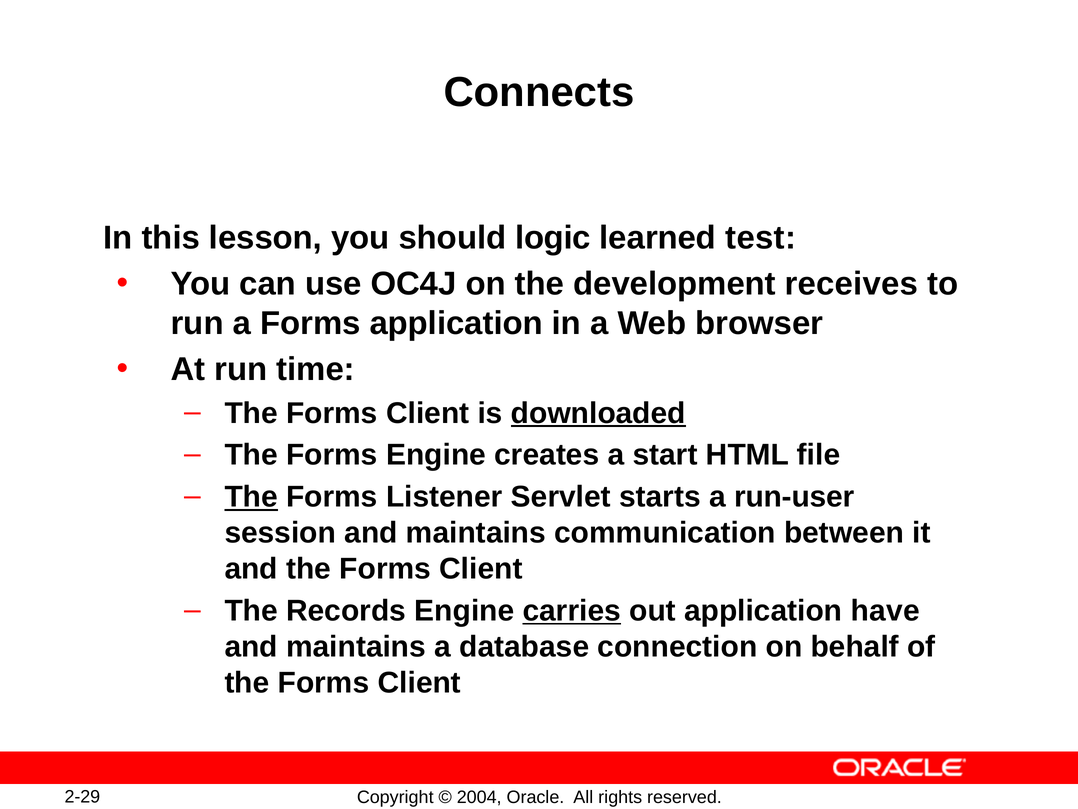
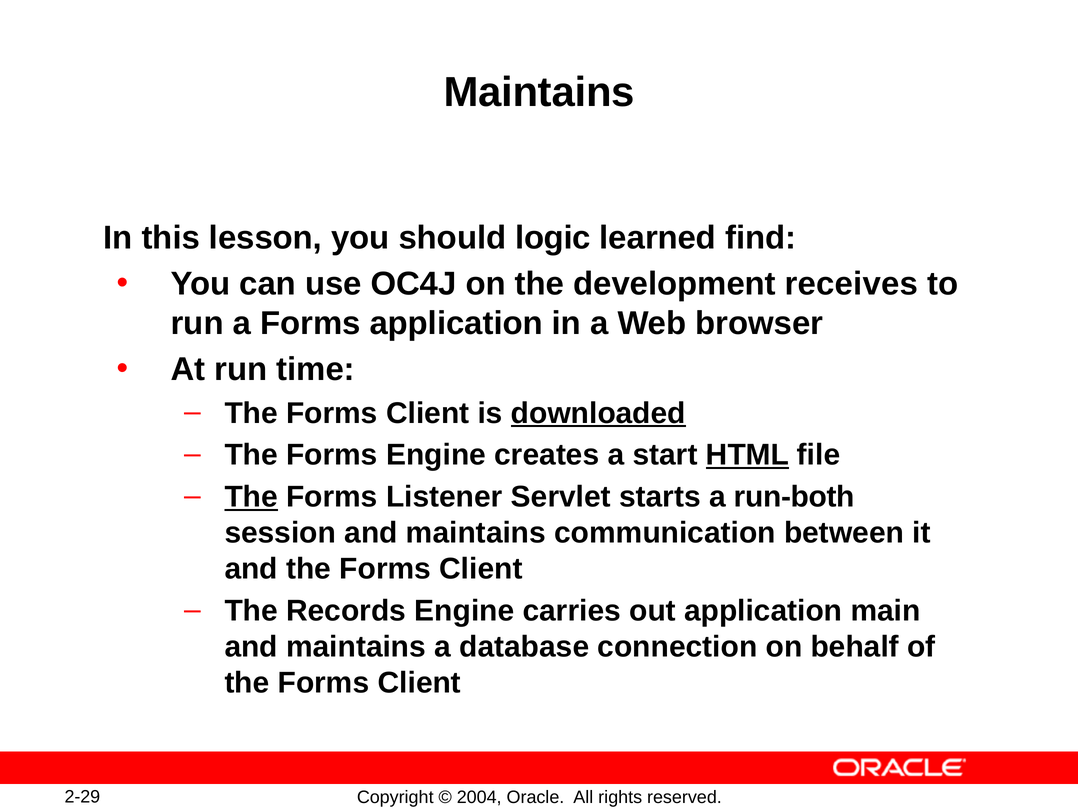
Connects at (539, 92): Connects -> Maintains
test: test -> find
HTML underline: none -> present
run-user: run-user -> run-both
carries underline: present -> none
have: have -> main
